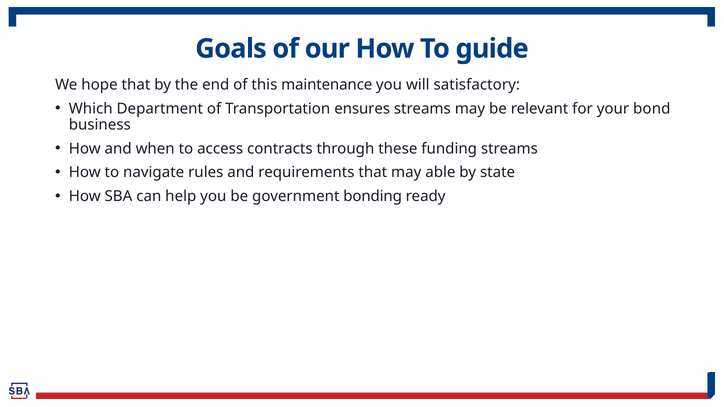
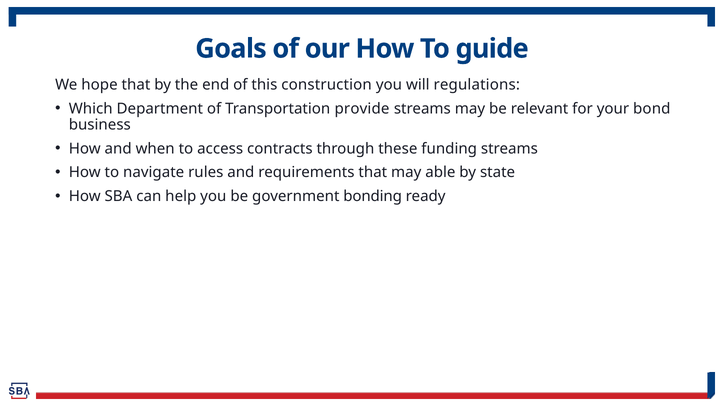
maintenance: maintenance -> construction
satisfactory: satisfactory -> regulations
ensures: ensures -> provide
